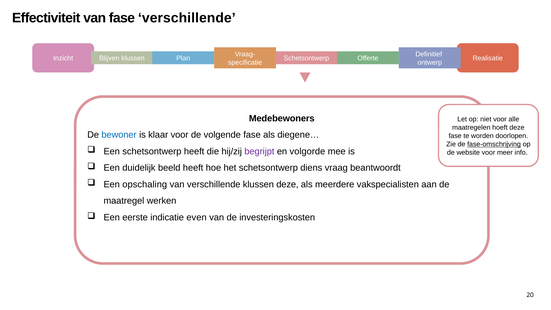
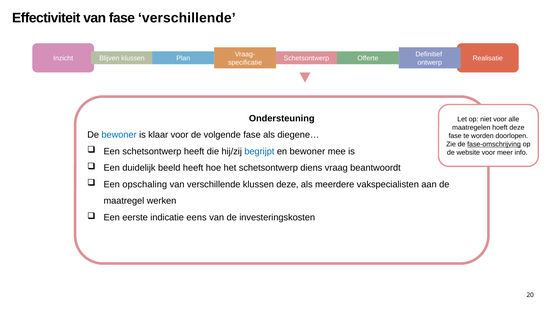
Medebewoners: Medebewoners -> Ondersteuning
begrijpt colour: purple -> blue
en volgorde: volgorde -> bewoner
even: even -> eens
